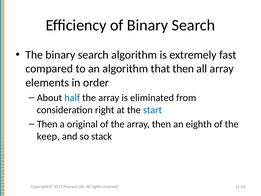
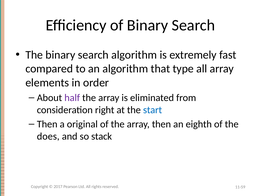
that then: then -> type
half colour: blue -> purple
keep: keep -> does
